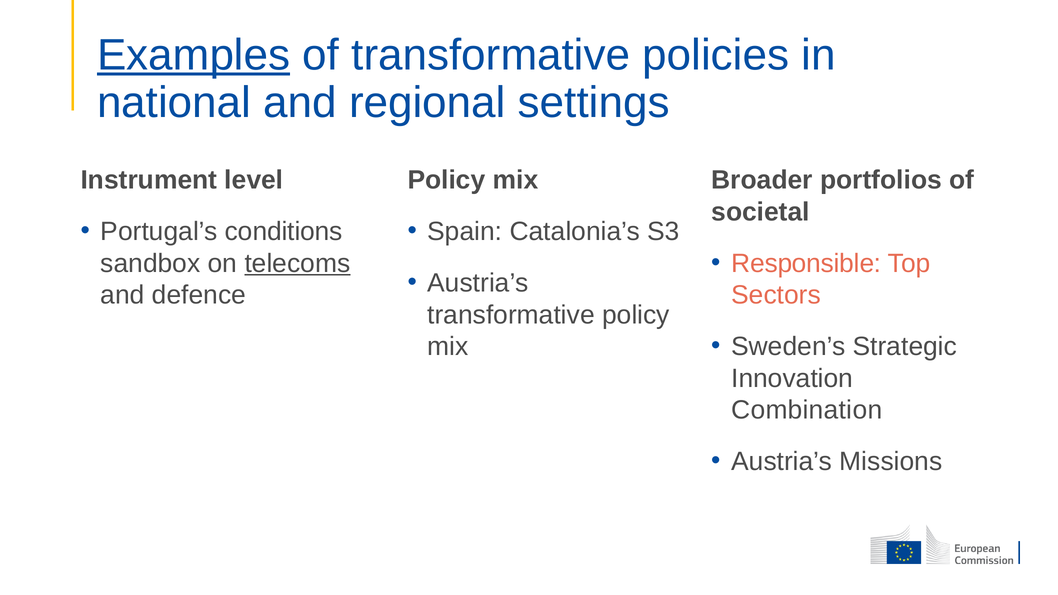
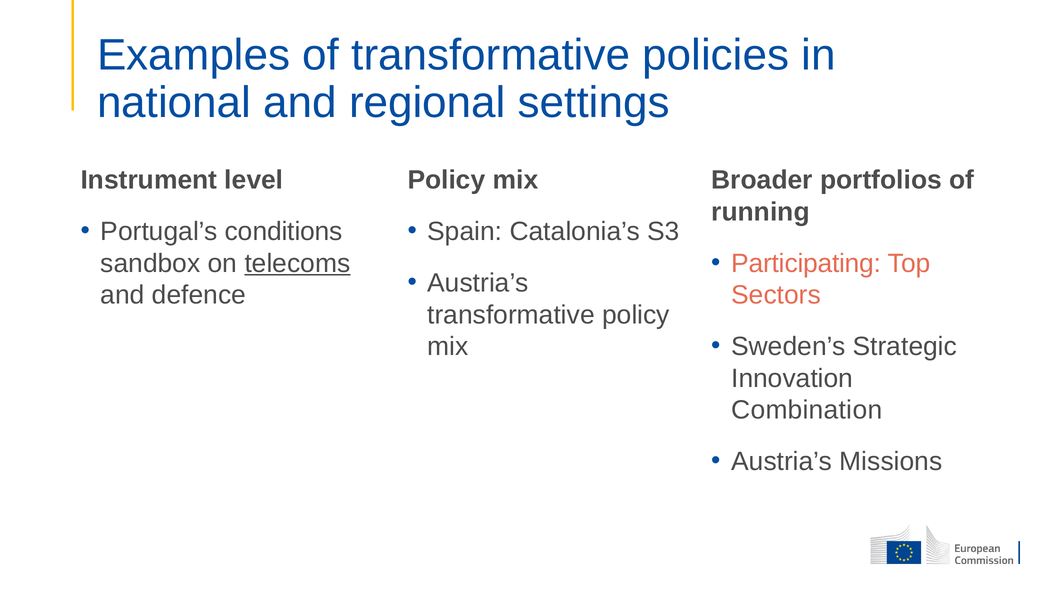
Examples underline: present -> none
societal: societal -> running
Responsible: Responsible -> Participating
